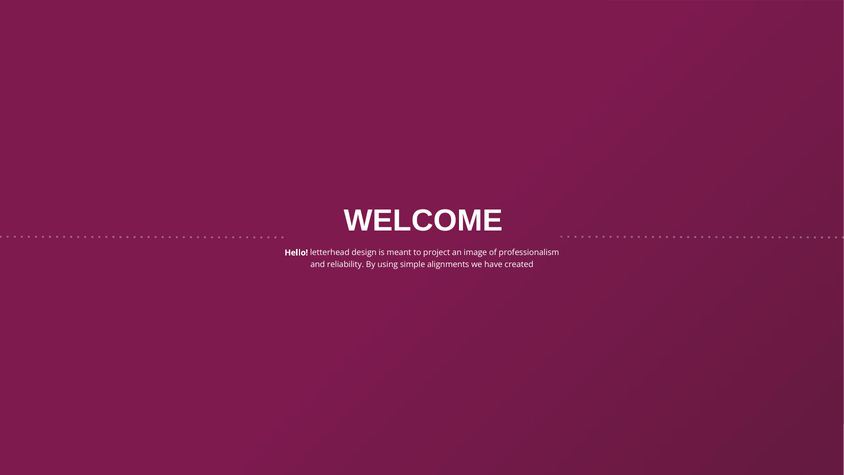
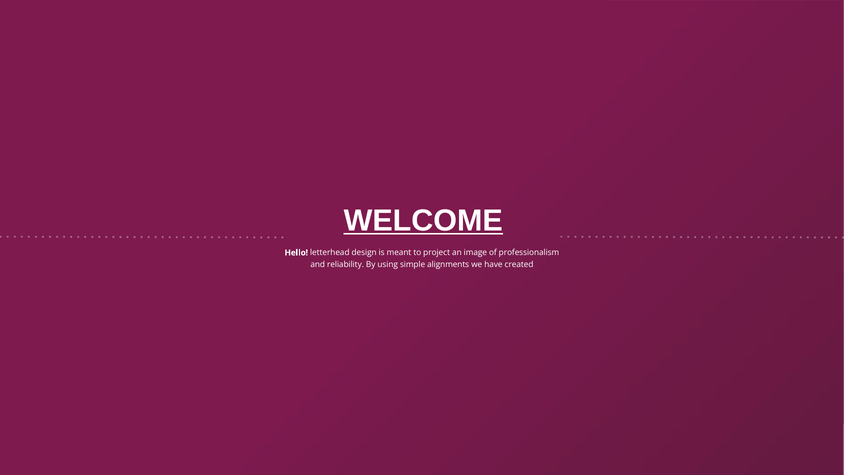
WELCOME underline: none -> present
